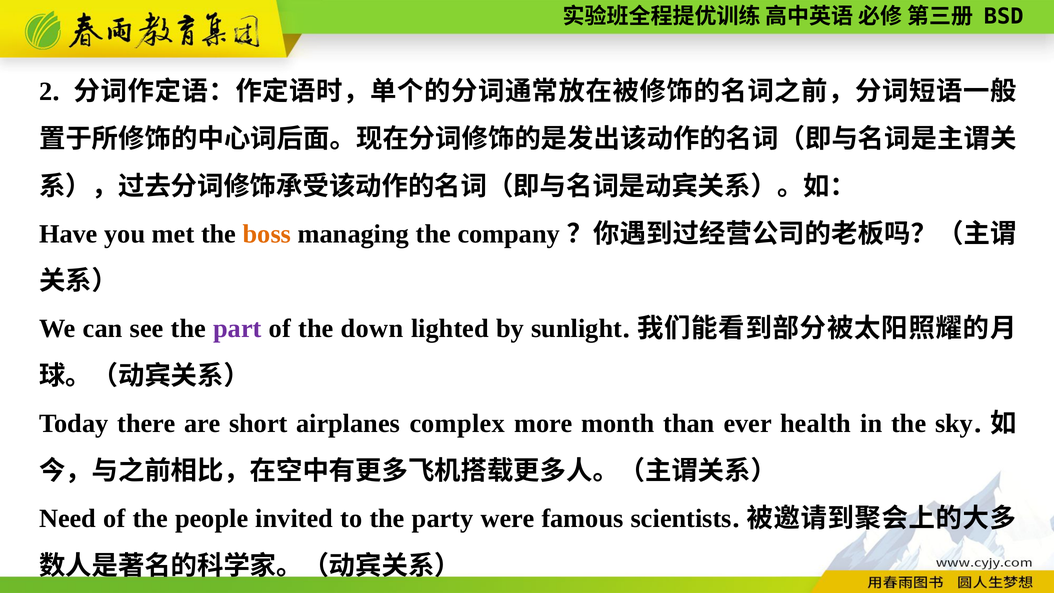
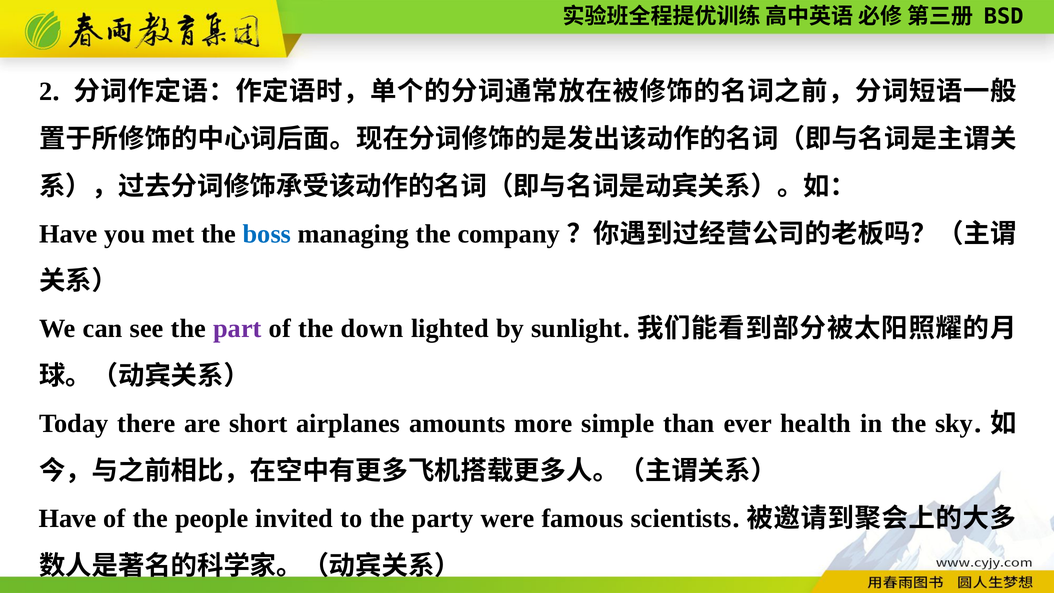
boss colour: orange -> blue
complex: complex -> amounts
month: month -> simple
Need at (68, 518): Need -> Have
